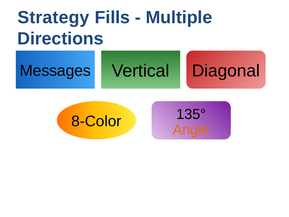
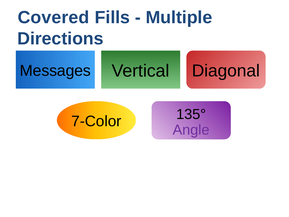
Strategy: Strategy -> Covered
8-Color: 8-Color -> 7-Color
Angle colour: orange -> purple
